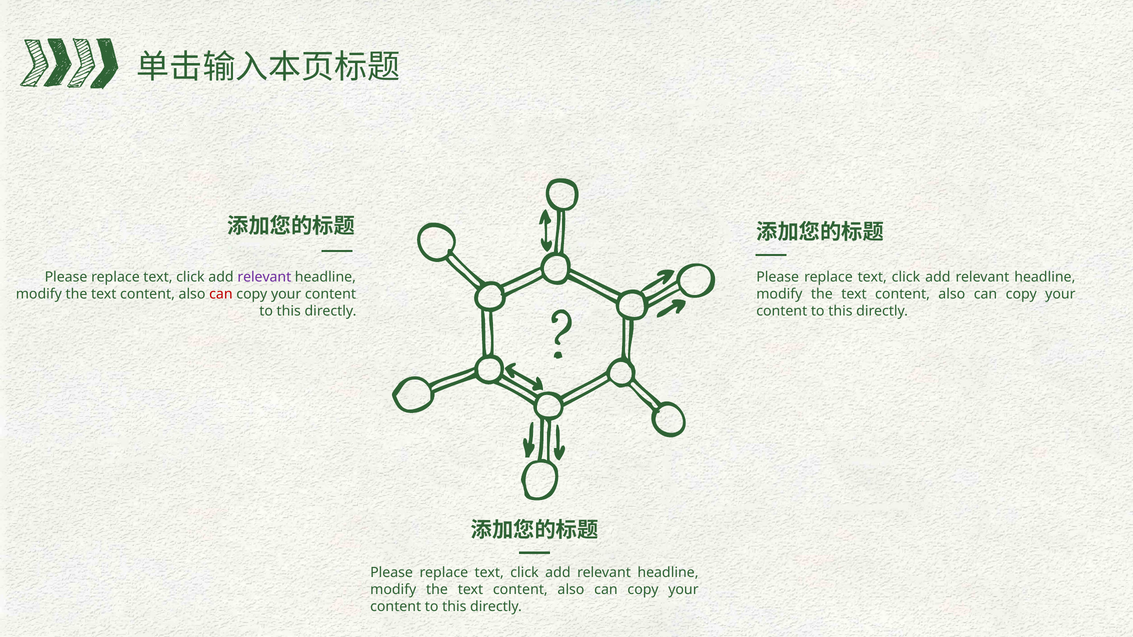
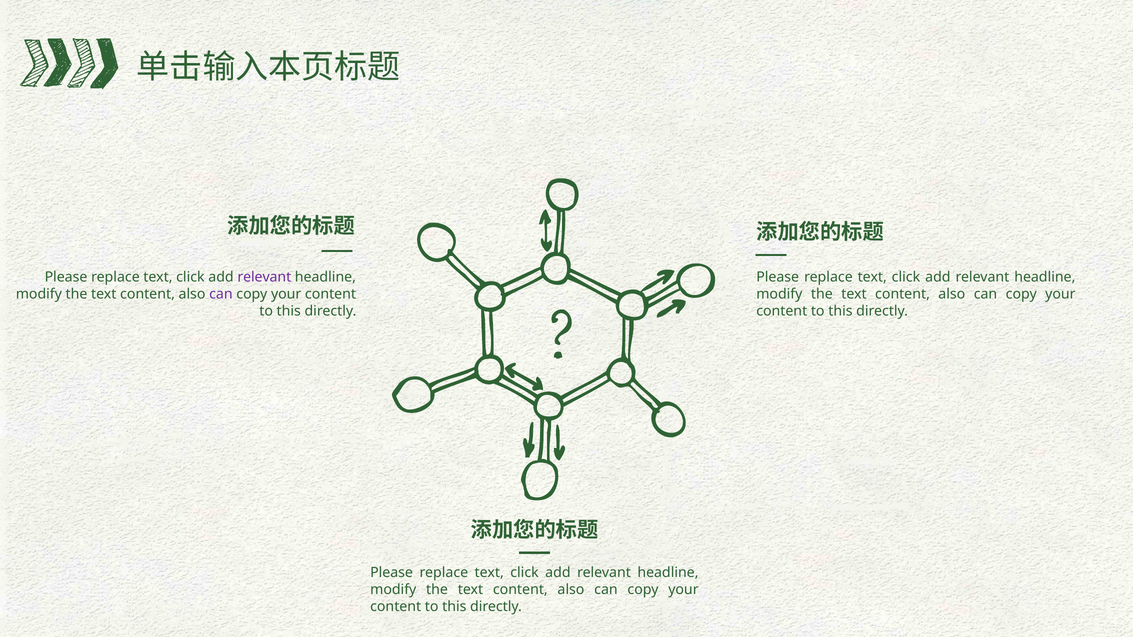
can at (221, 294) colour: red -> purple
